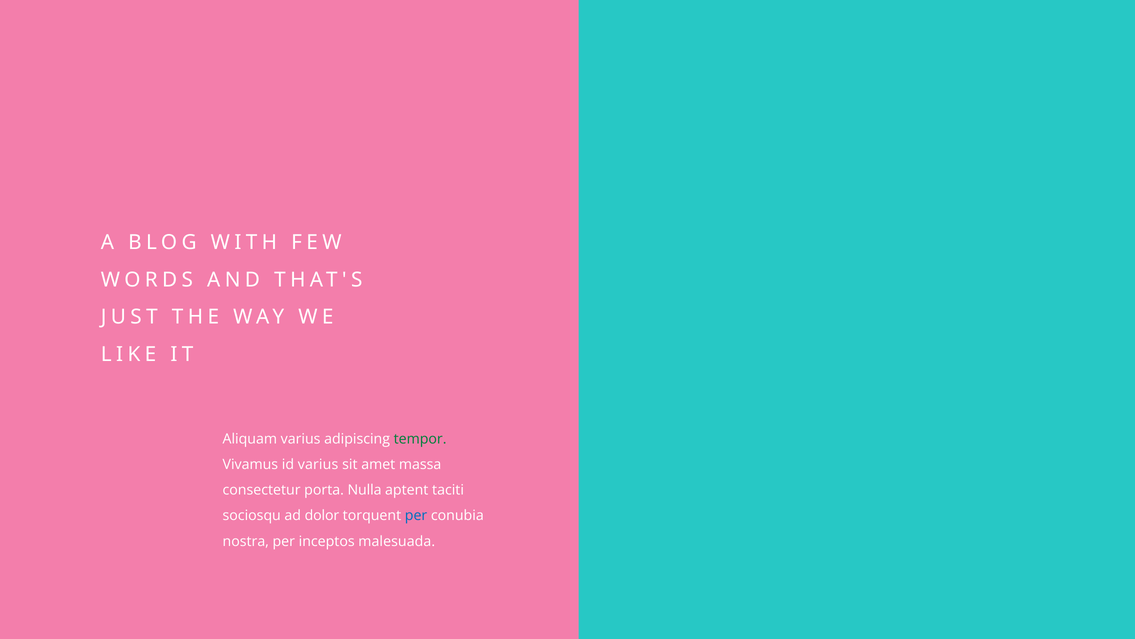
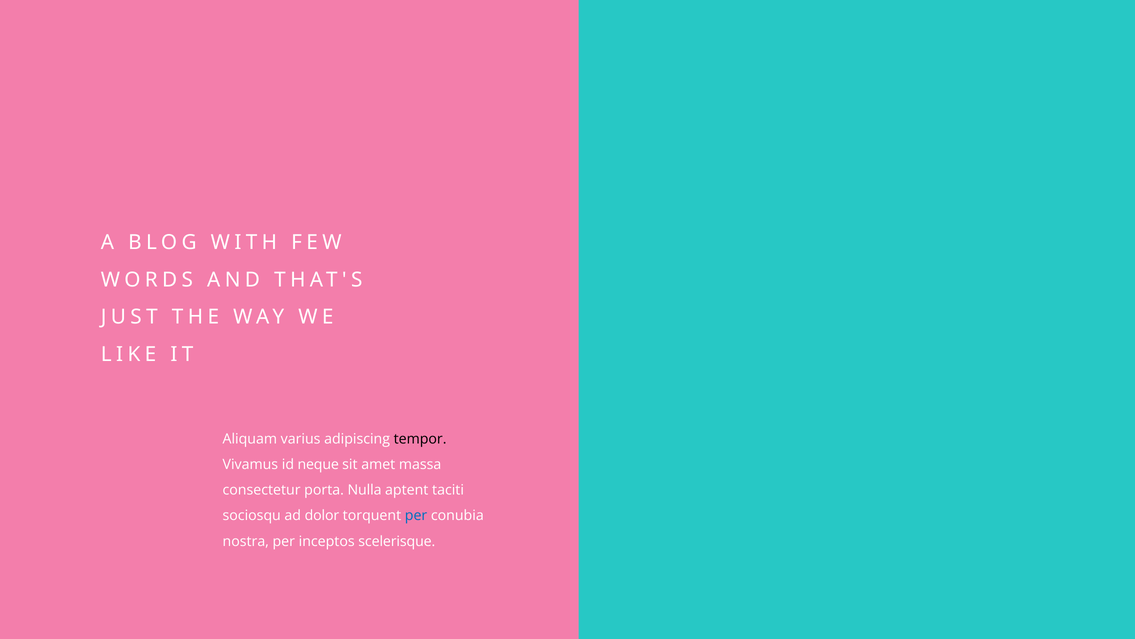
tempor colour: green -> black
id varius: varius -> neque
malesuada: malesuada -> scelerisque
